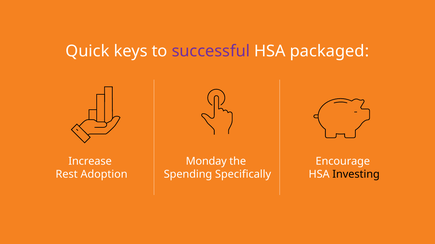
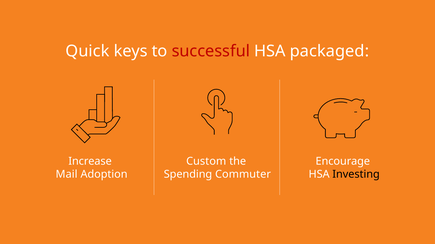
successful colour: purple -> red
Monday: Monday -> Custom
Rest: Rest -> Mail
Specifically: Specifically -> Commuter
